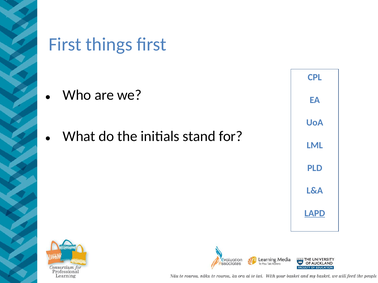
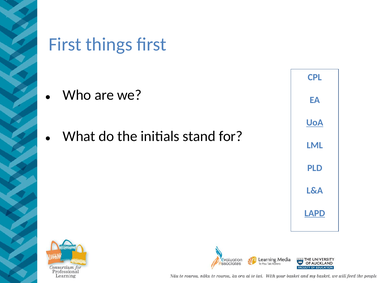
UoA underline: none -> present
